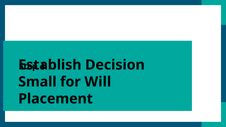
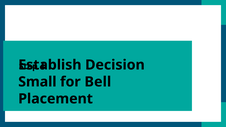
Will: Will -> Bell
